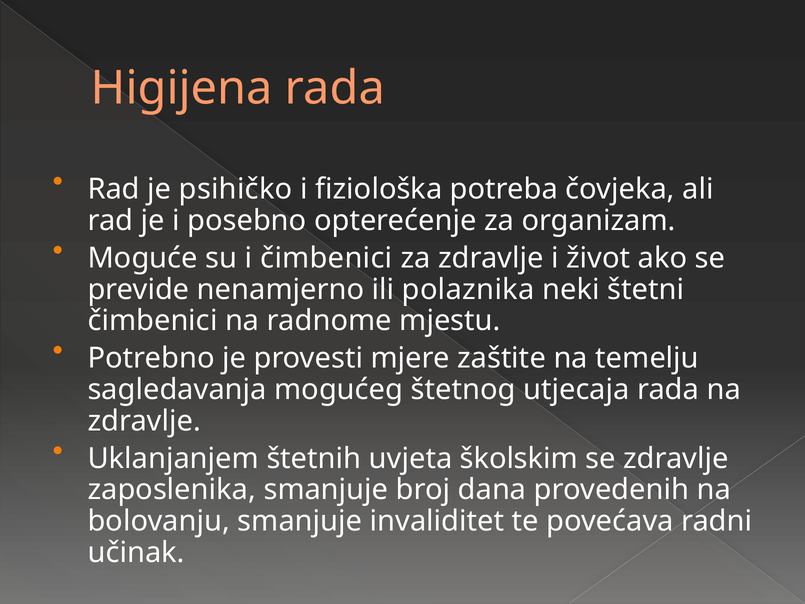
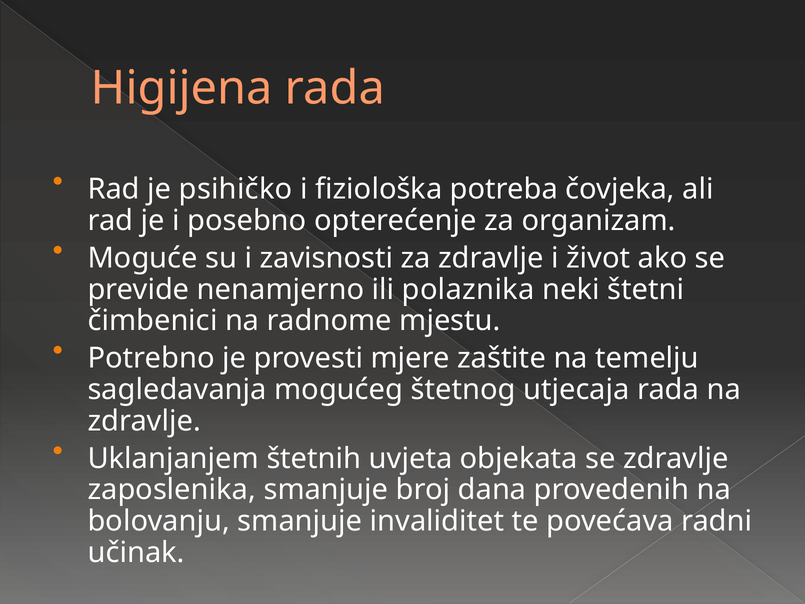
i čimbenici: čimbenici -> zavisnosti
školskim: školskim -> objekata
